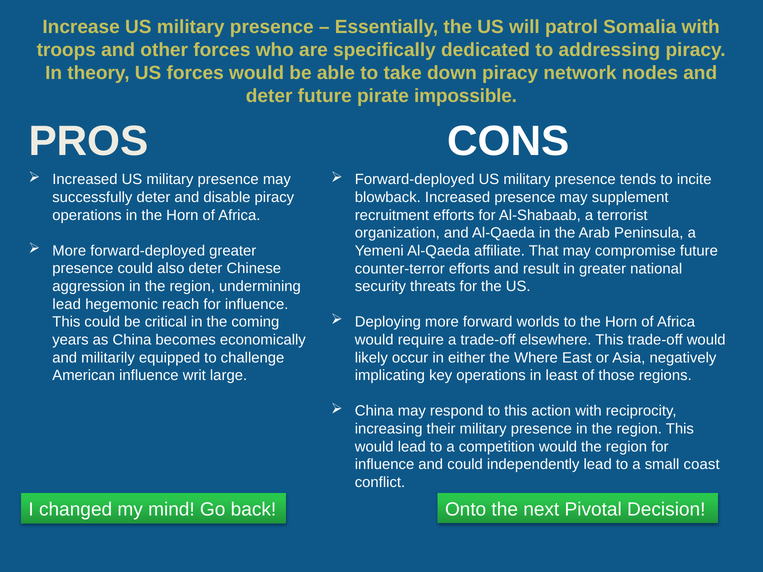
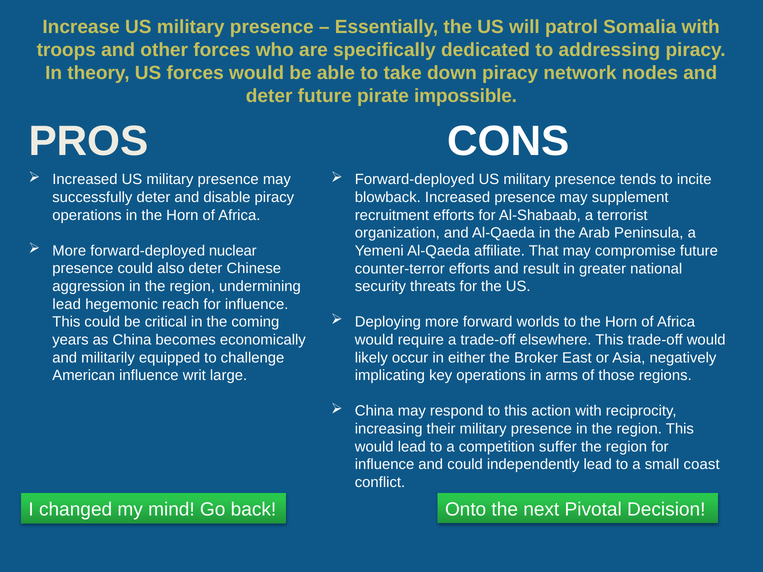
forward-deployed greater: greater -> nuclear
Where: Where -> Broker
least: least -> arms
competition would: would -> suffer
